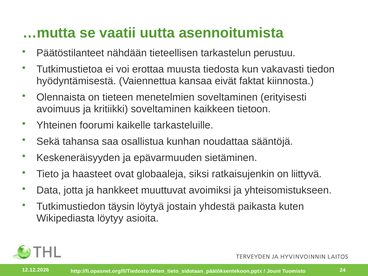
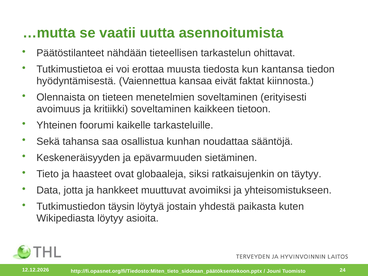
perustuu: perustuu -> ohittavat
vakavasti: vakavasti -> kantansa
liittyvä: liittyvä -> täytyy
